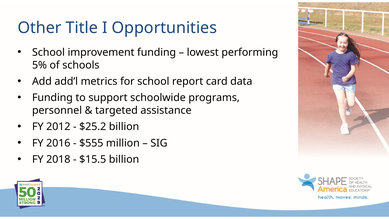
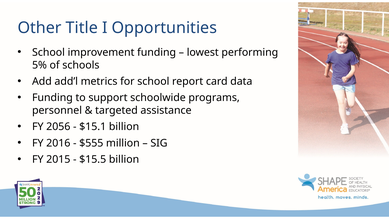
2012: 2012 -> 2056
$25.2: $25.2 -> $15.1
2018: 2018 -> 2015
